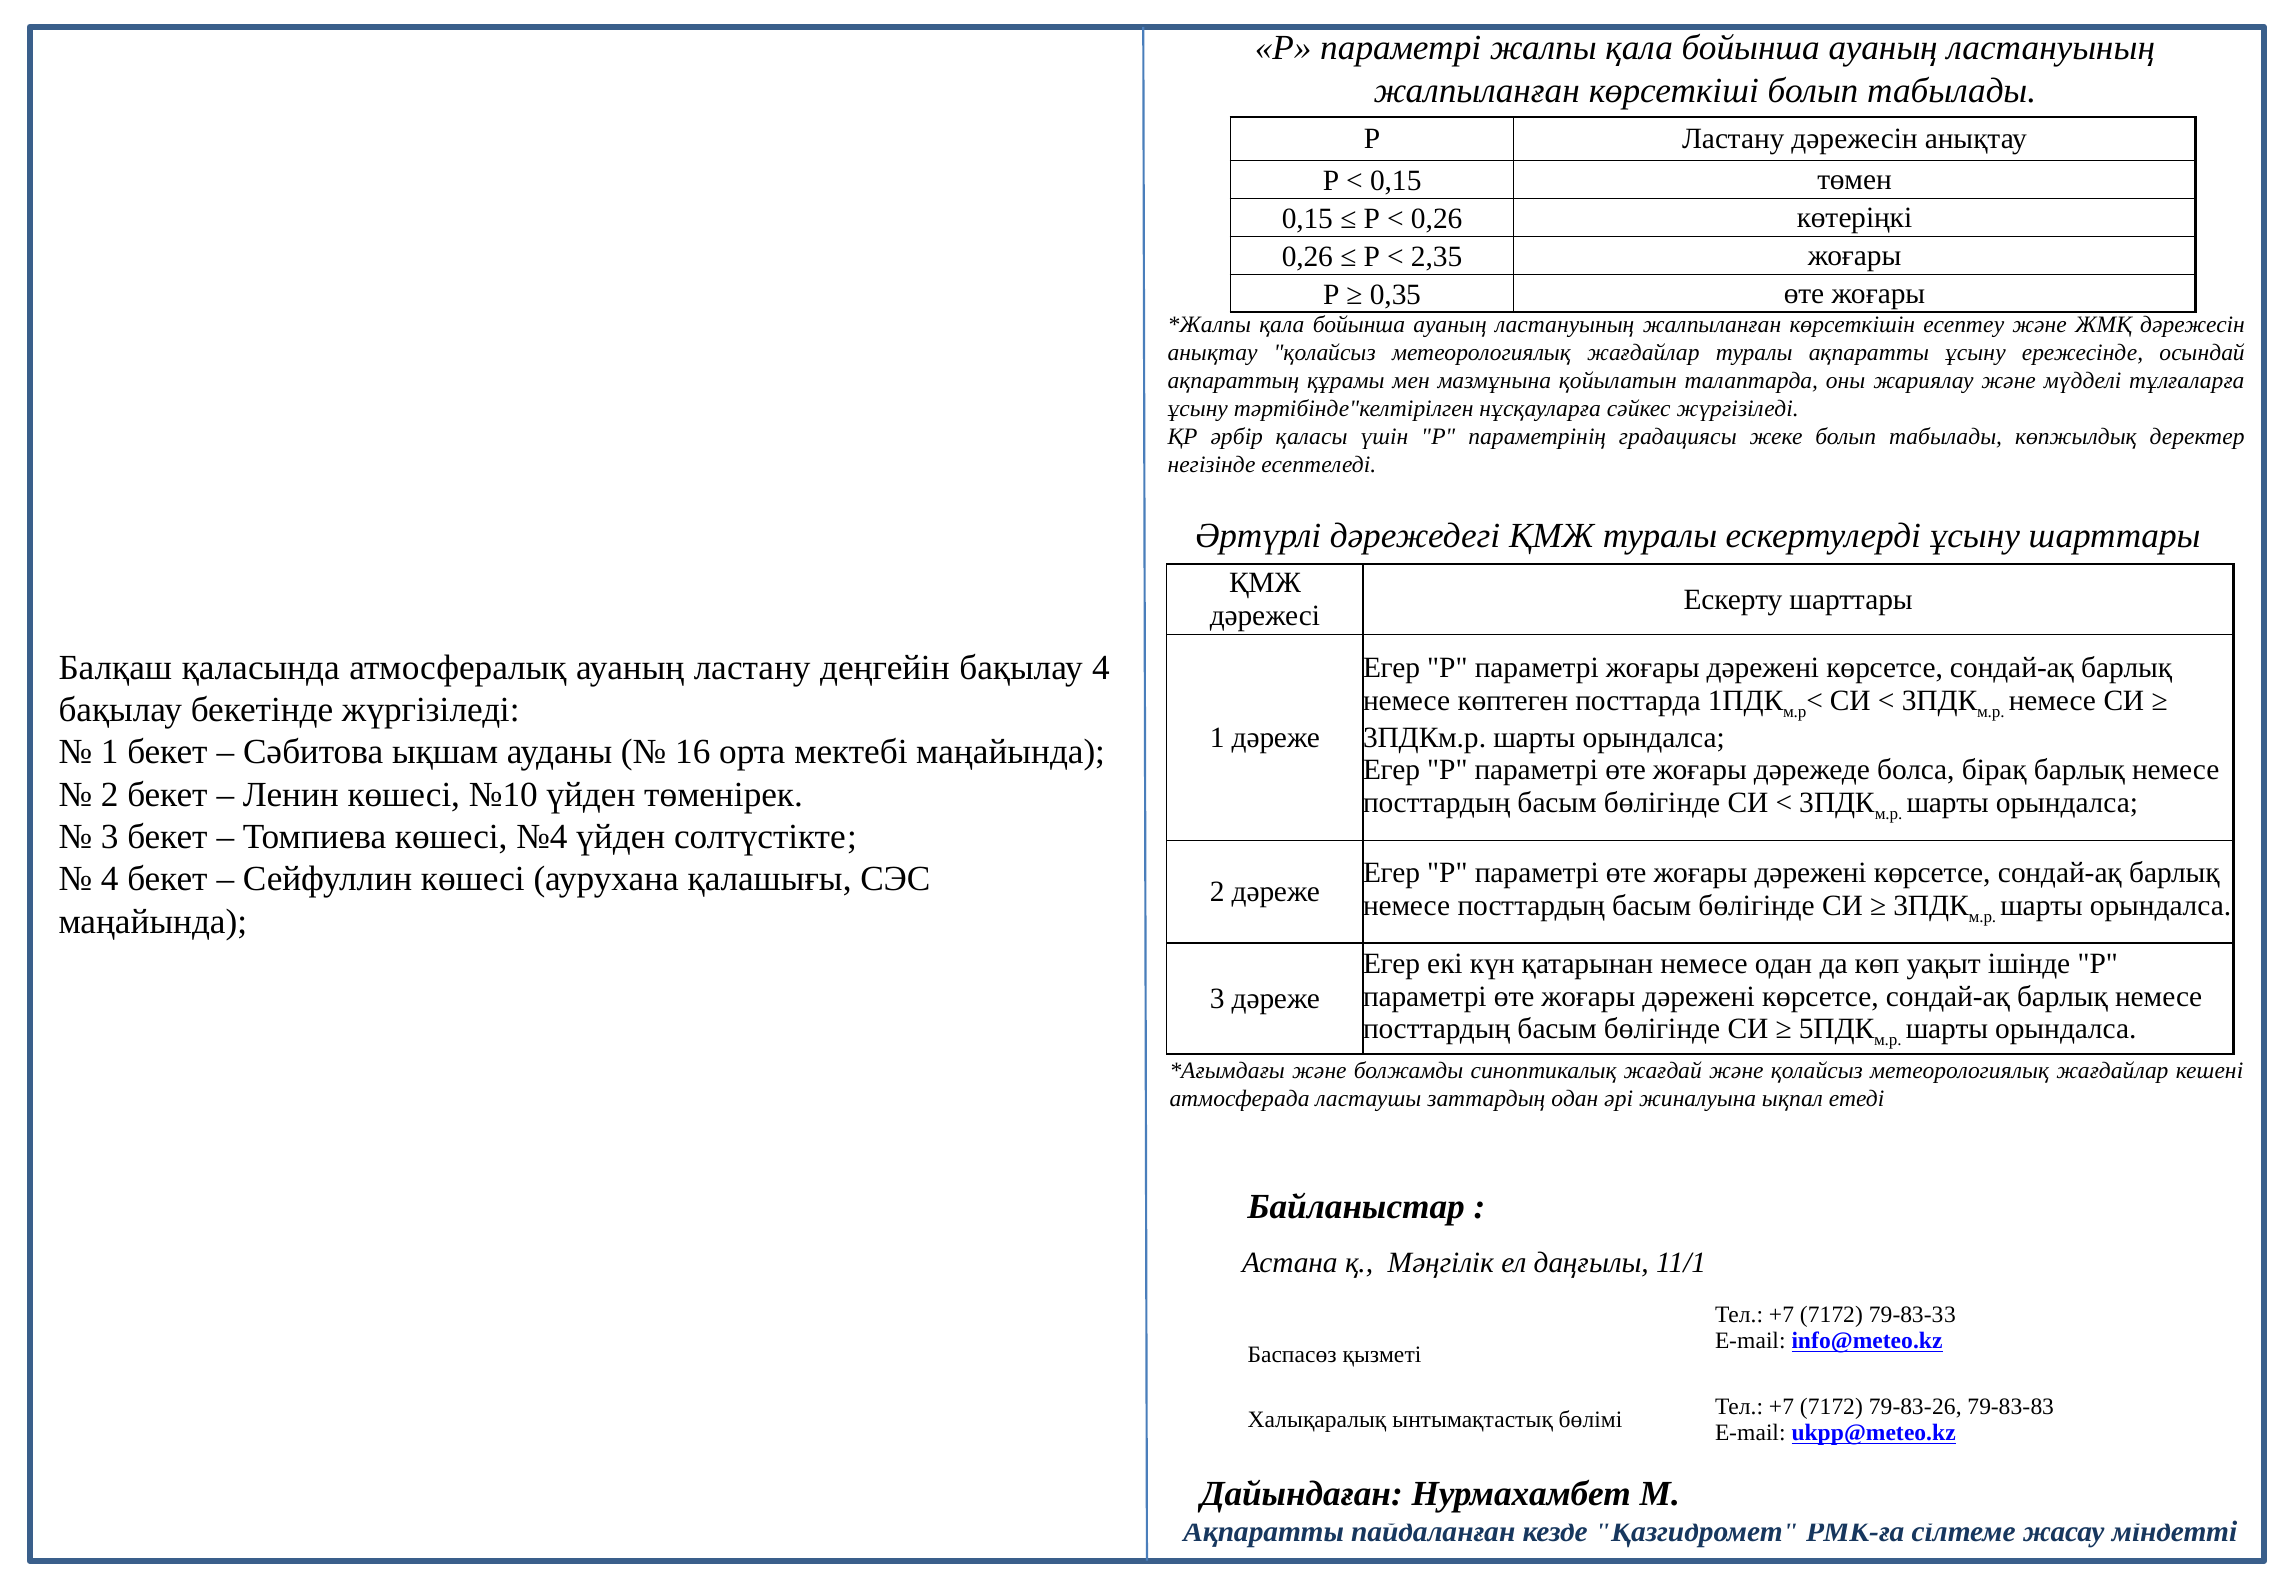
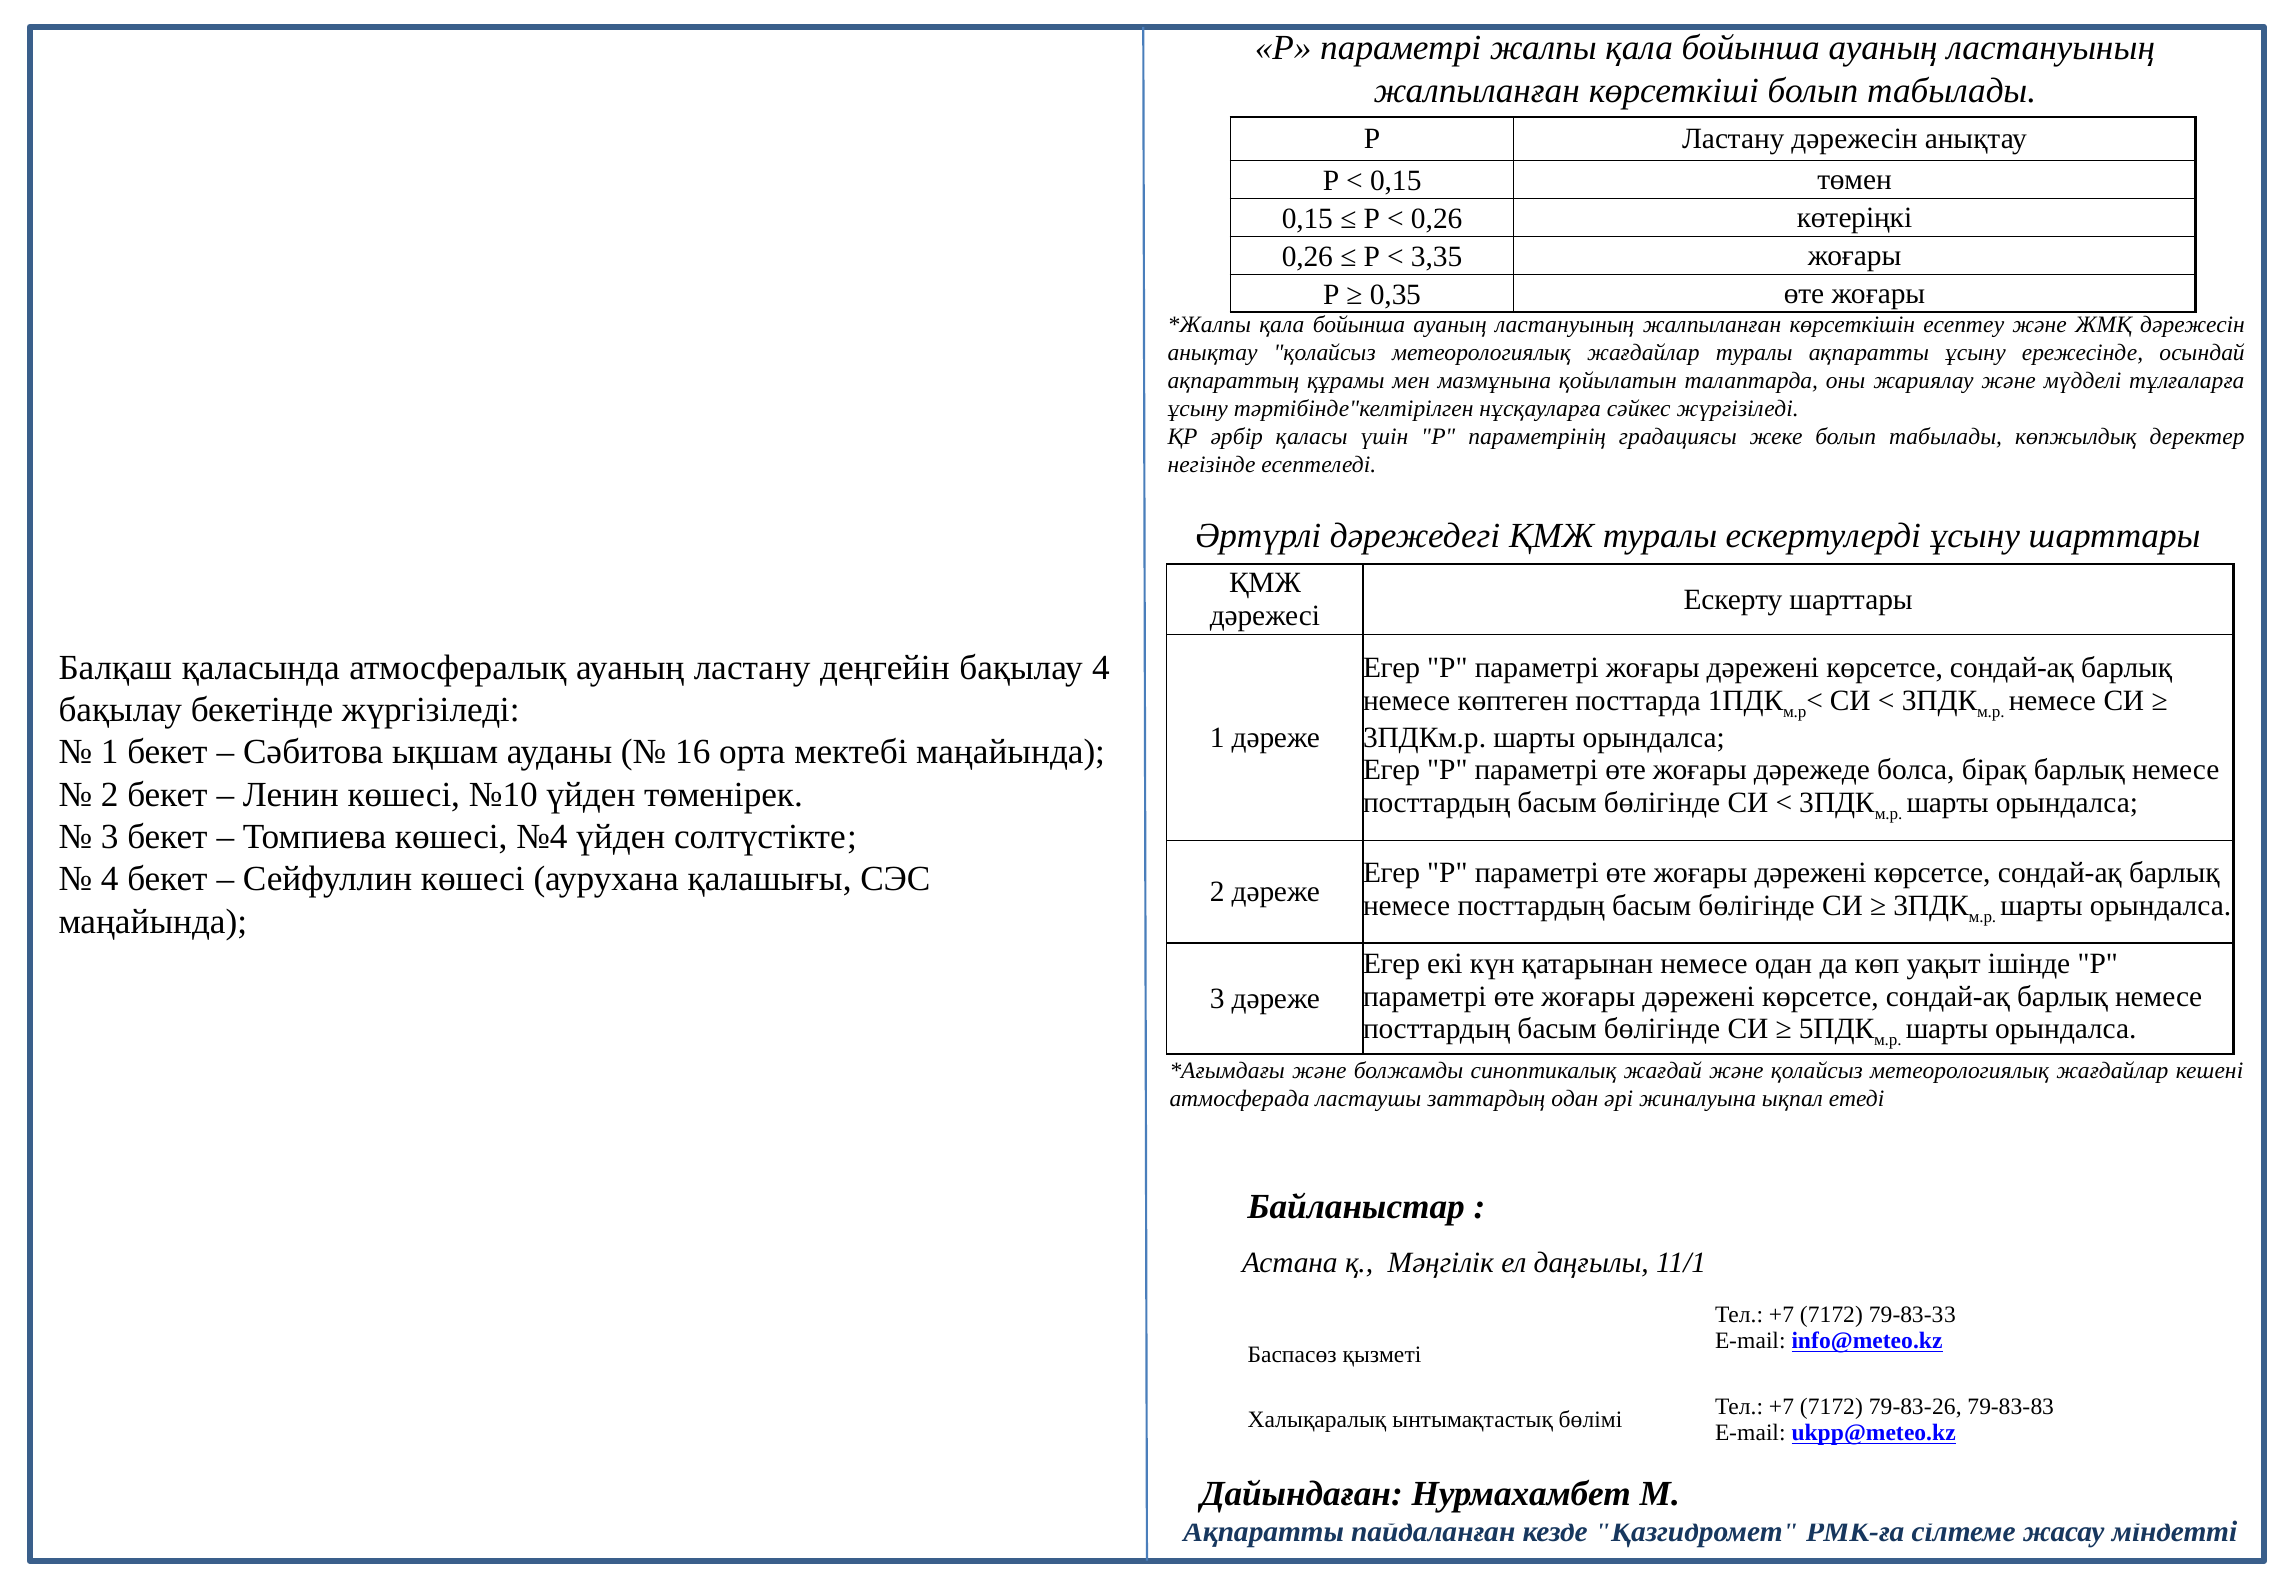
2,35: 2,35 -> 3,35
